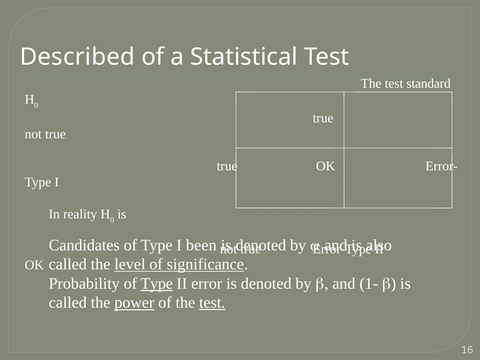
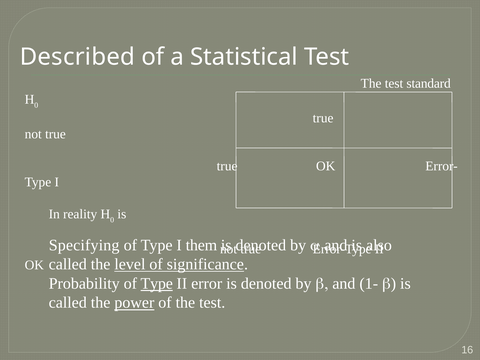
Candidates: Candidates -> Specifying
been: been -> them
test at (212, 303) underline: present -> none
